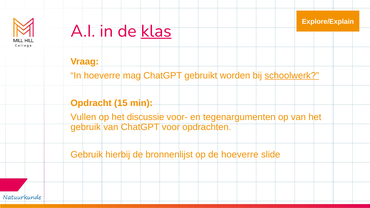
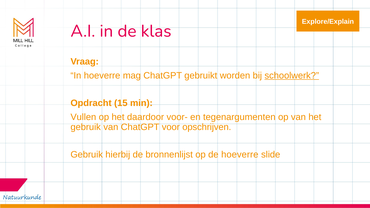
klas underline: present -> none
discussie: discussie -> daardoor
opdrachten: opdrachten -> opschrijven
